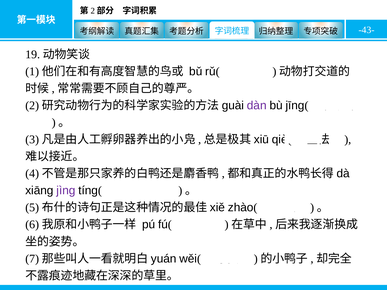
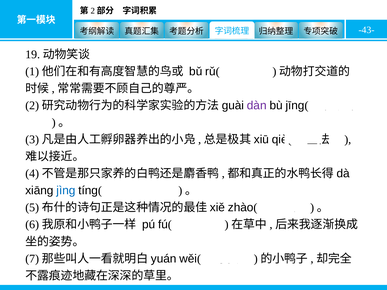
jìng colour: purple -> blue
